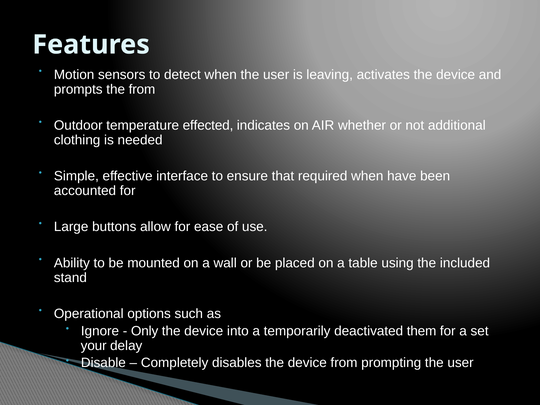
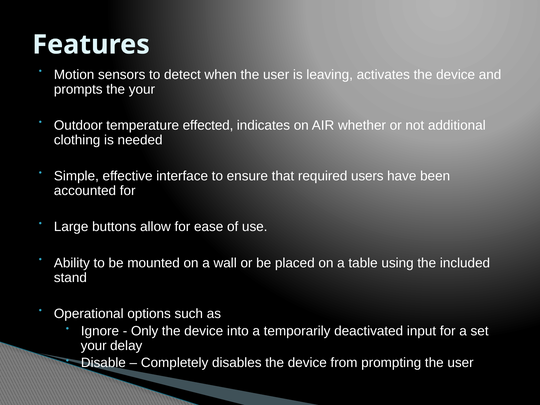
the from: from -> your
required when: when -> users
them: them -> input
